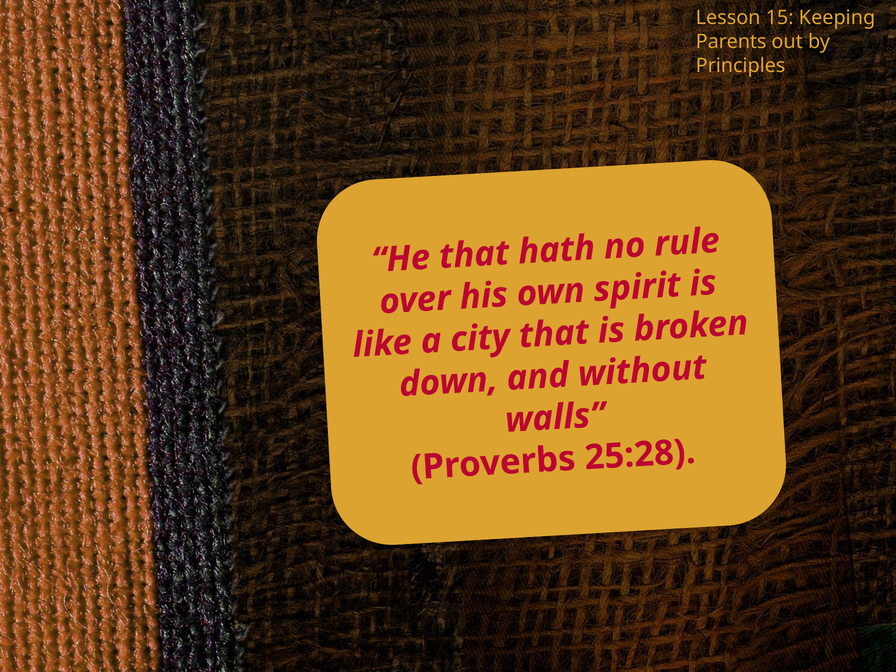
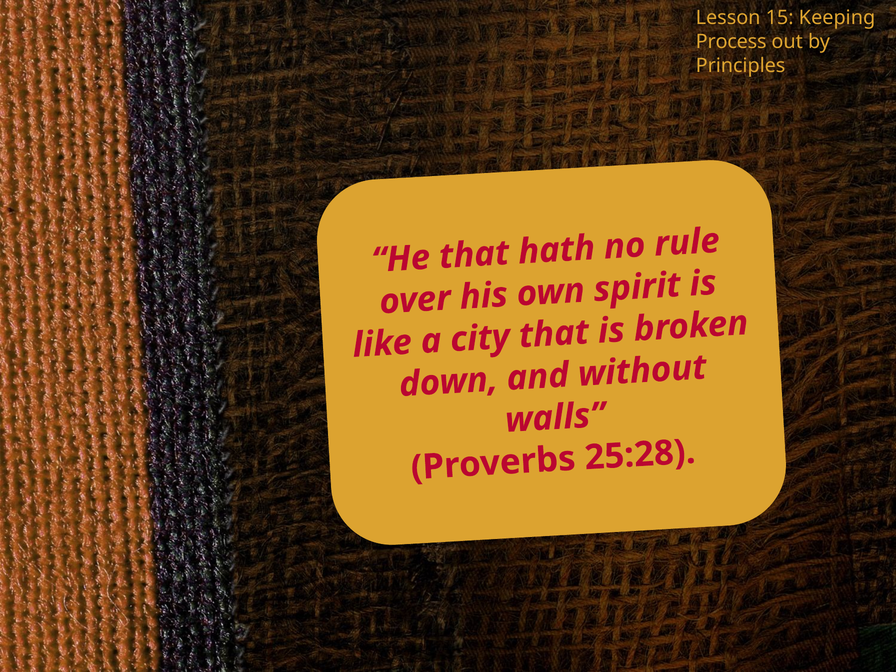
Parents: Parents -> Process
